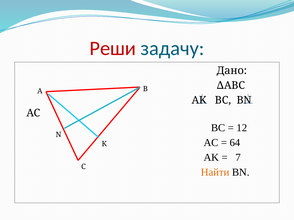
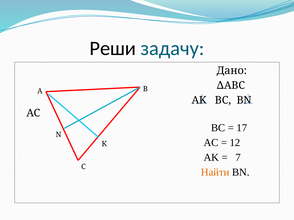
Реши colour: red -> black
12: 12 -> 17
64: 64 -> 12
